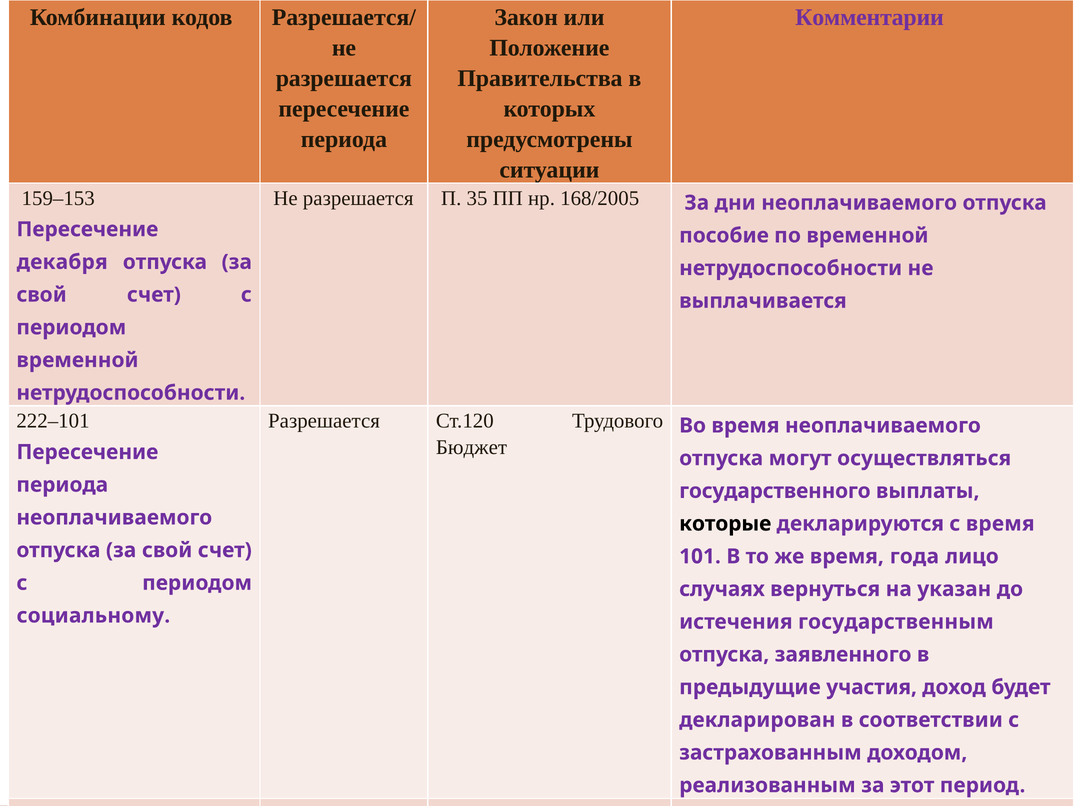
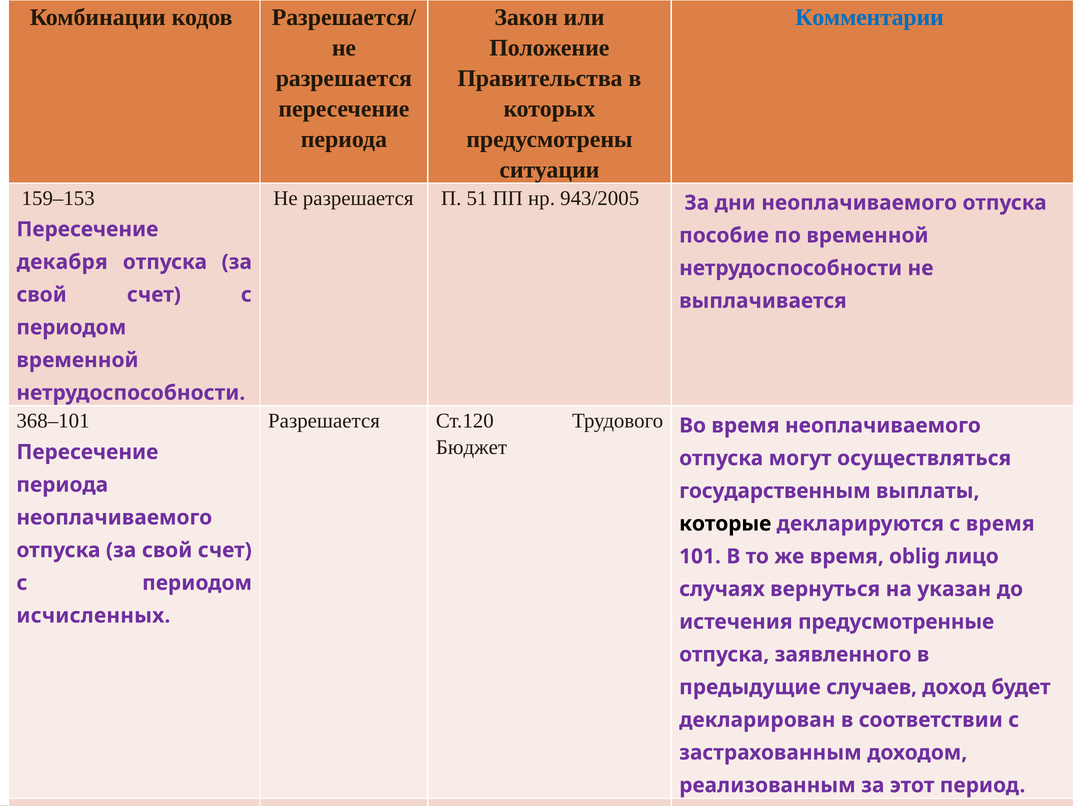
Комментарии colour: purple -> blue
35: 35 -> 51
168/2005: 168/2005 -> 943/2005
222–101: 222–101 -> 368–101
государственного: государственного -> государственным
года: года -> oblig
социальному: социальному -> исчисленных
государственным: государственным -> предусмотренные
участия: участия -> случаев
